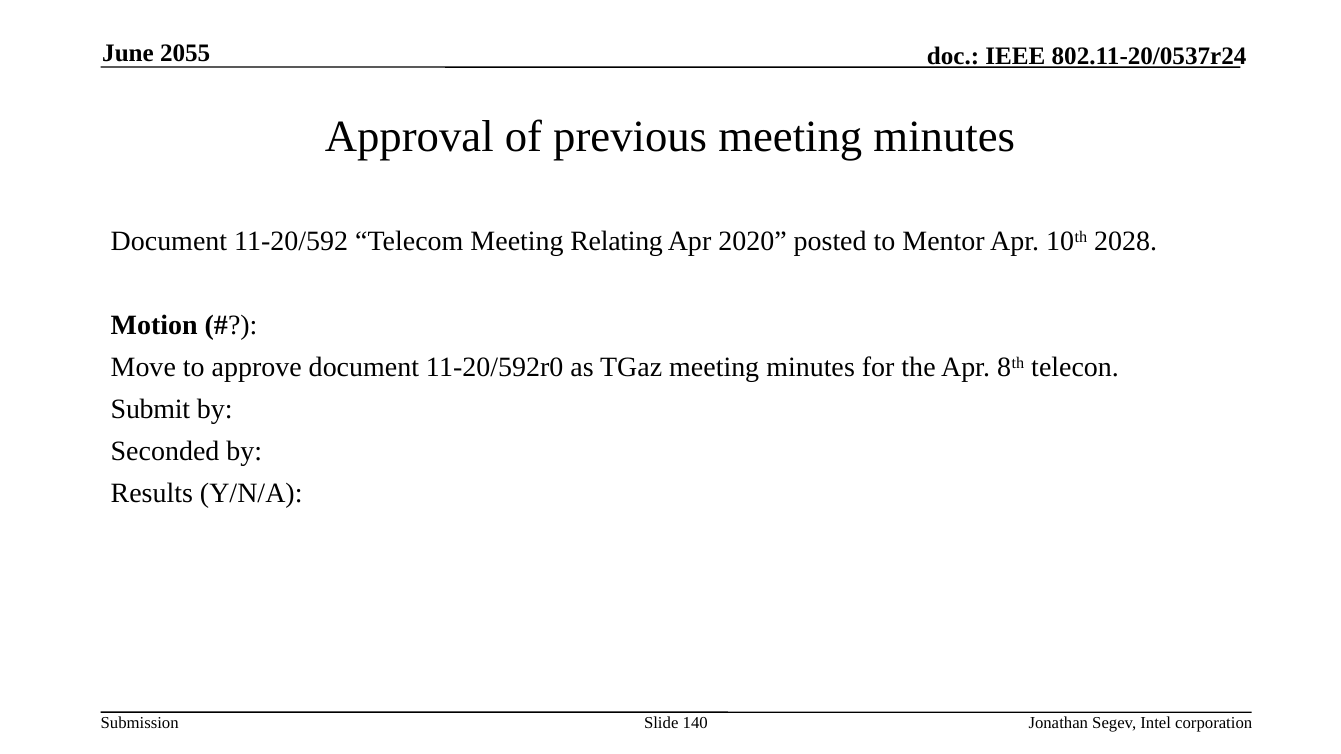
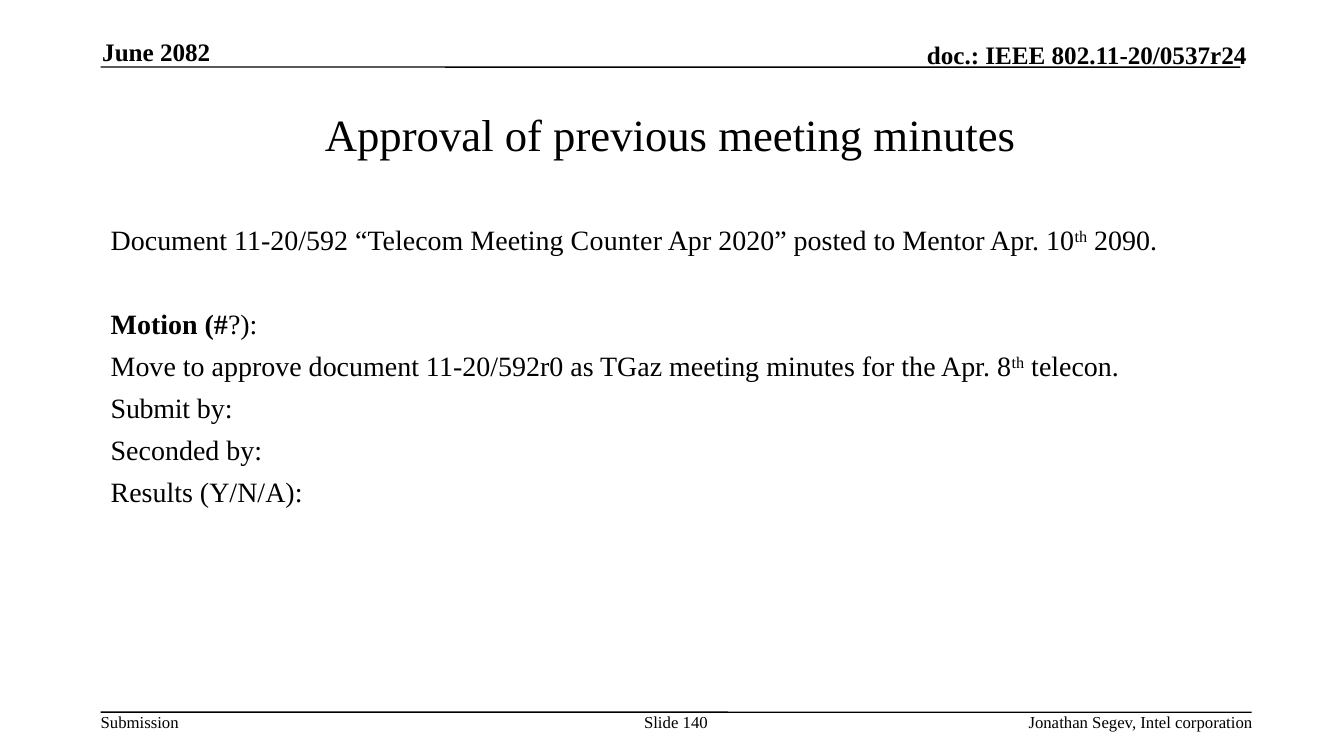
2055: 2055 -> 2082
Relating: Relating -> Counter
2028: 2028 -> 2090
